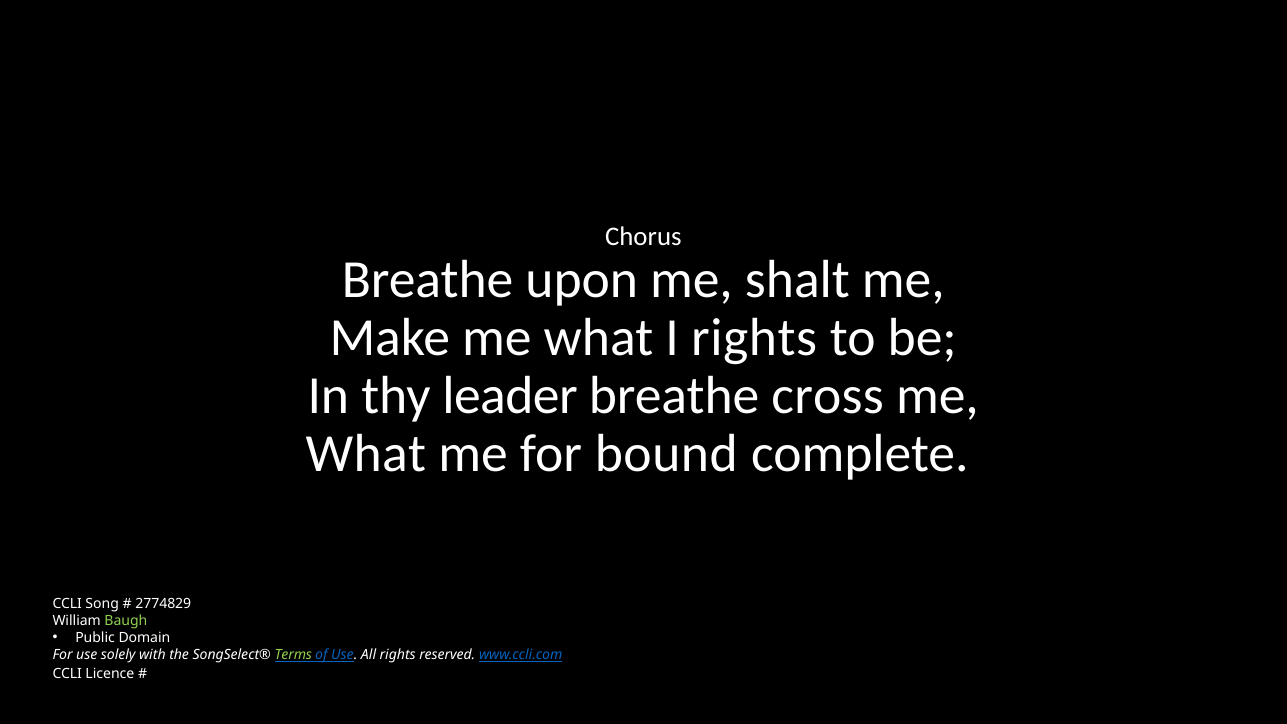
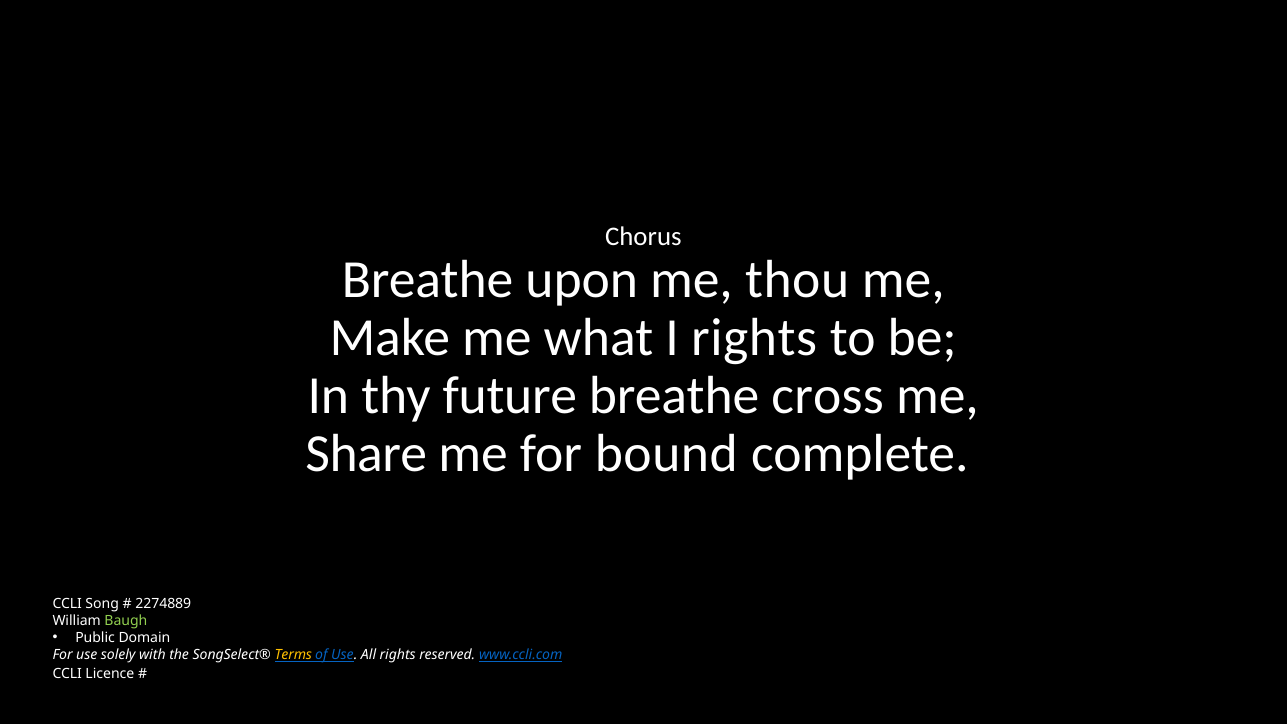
shalt: shalt -> thou
leader: leader -> future
What at (366, 454): What -> Share
2774829: 2774829 -> 2274889
Terms colour: light green -> yellow
